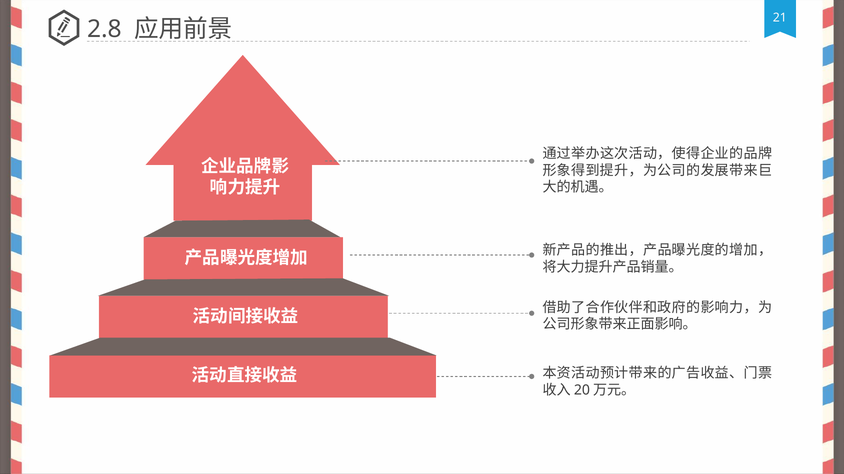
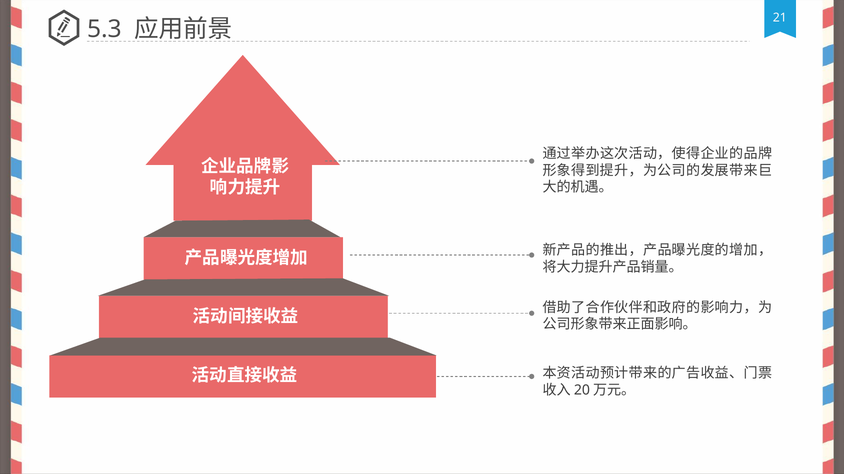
2.8: 2.8 -> 5.3
